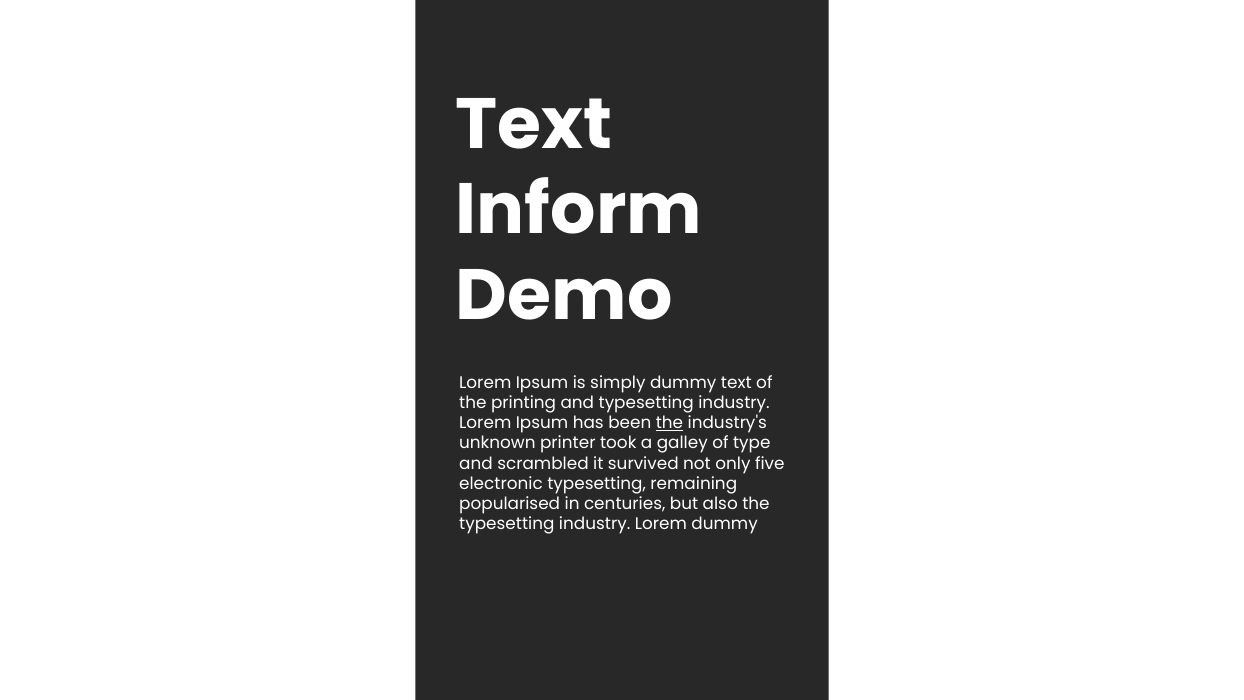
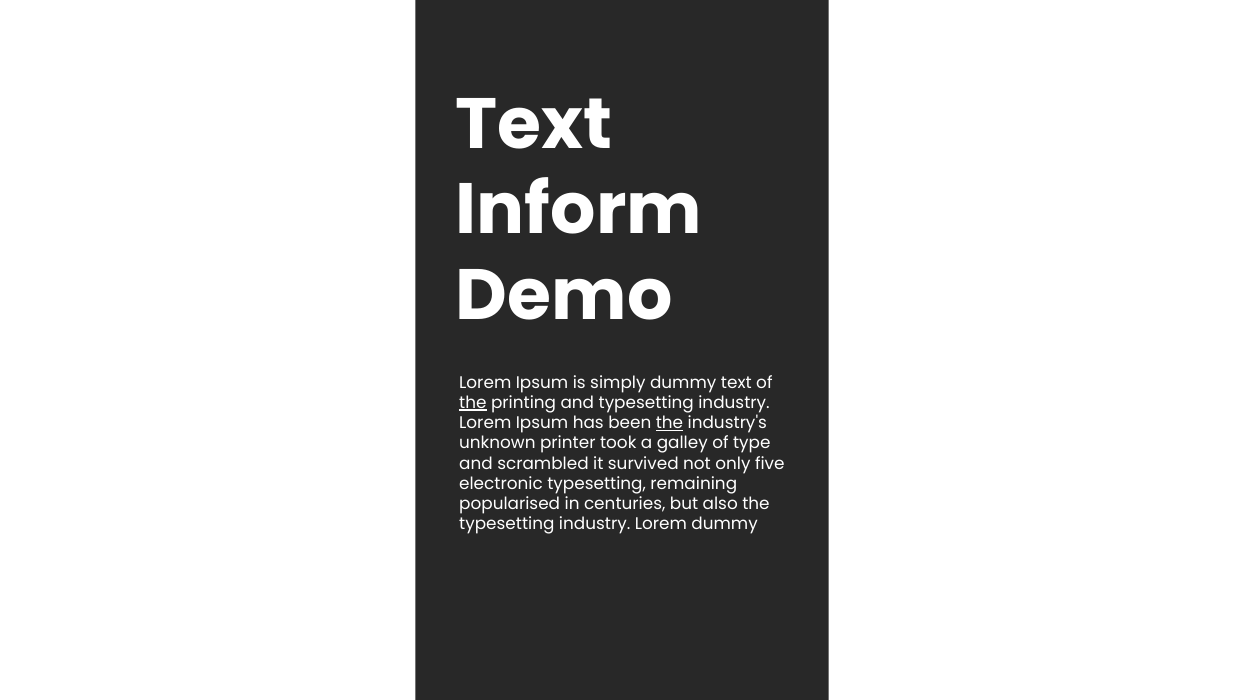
the at (473, 403) underline: none -> present
